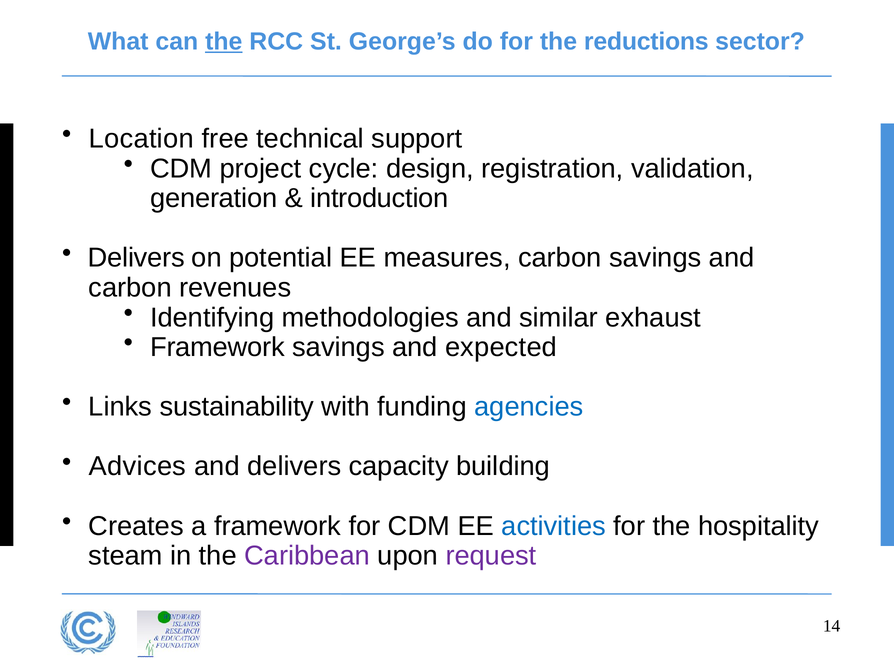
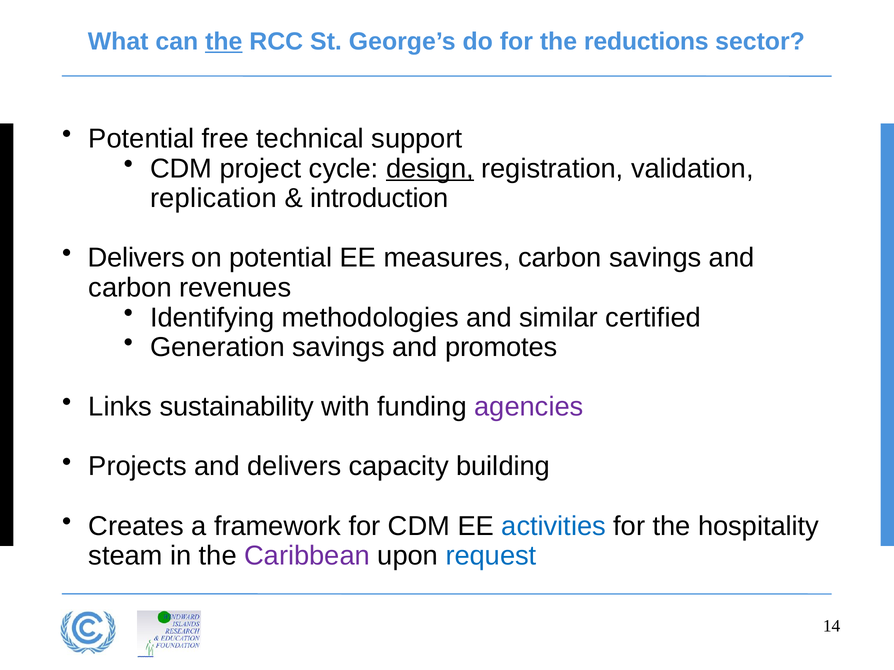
Location at (141, 139): Location -> Potential
design underline: none -> present
generation: generation -> replication
exhaust: exhaust -> certified
Framework at (217, 348): Framework -> Generation
expected: expected -> promotes
agencies colour: blue -> purple
Advices: Advices -> Projects
request colour: purple -> blue
